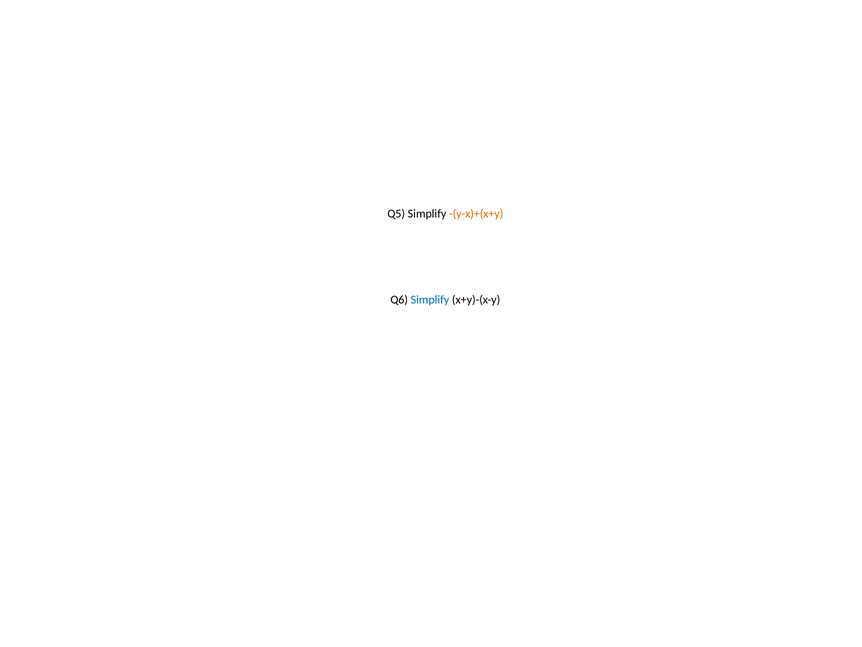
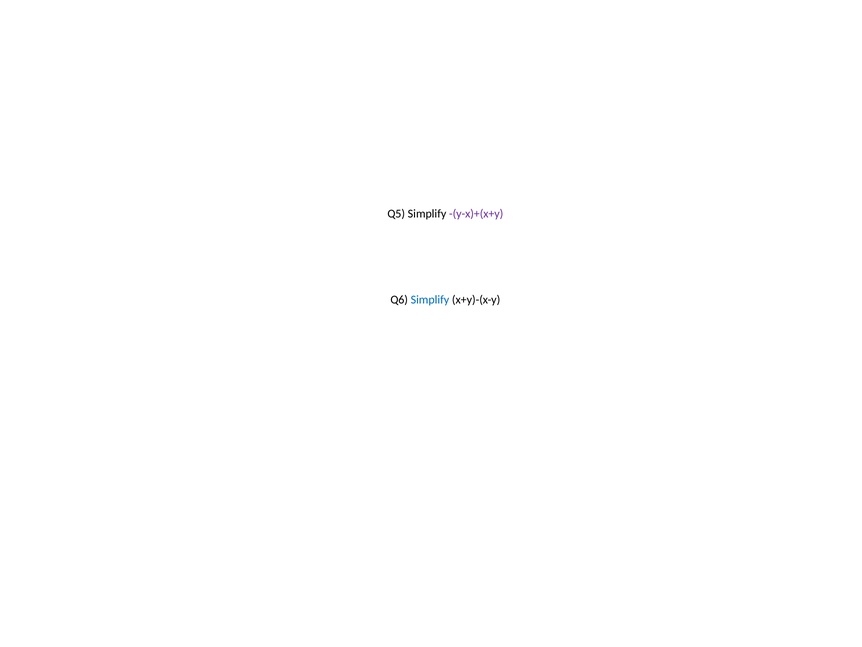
-(y-x)+(x+y colour: orange -> purple
